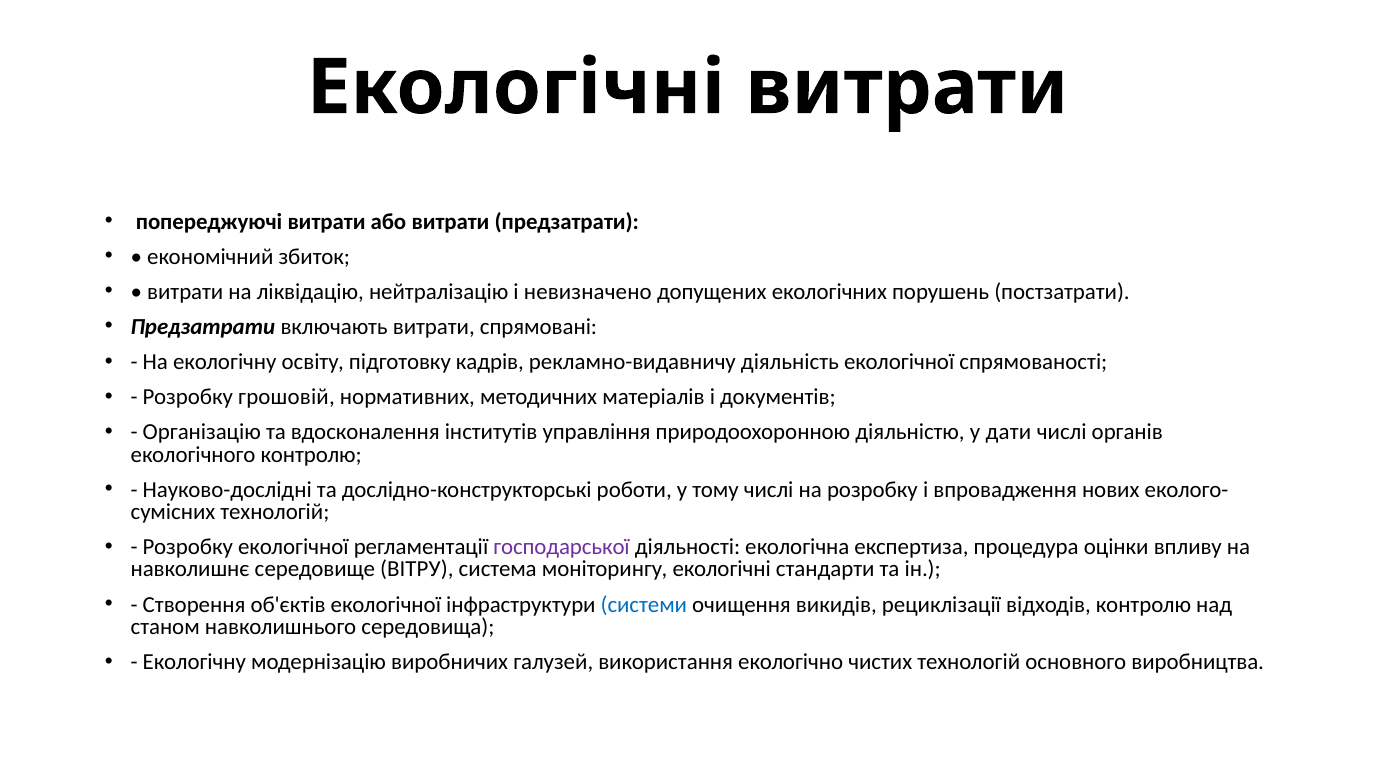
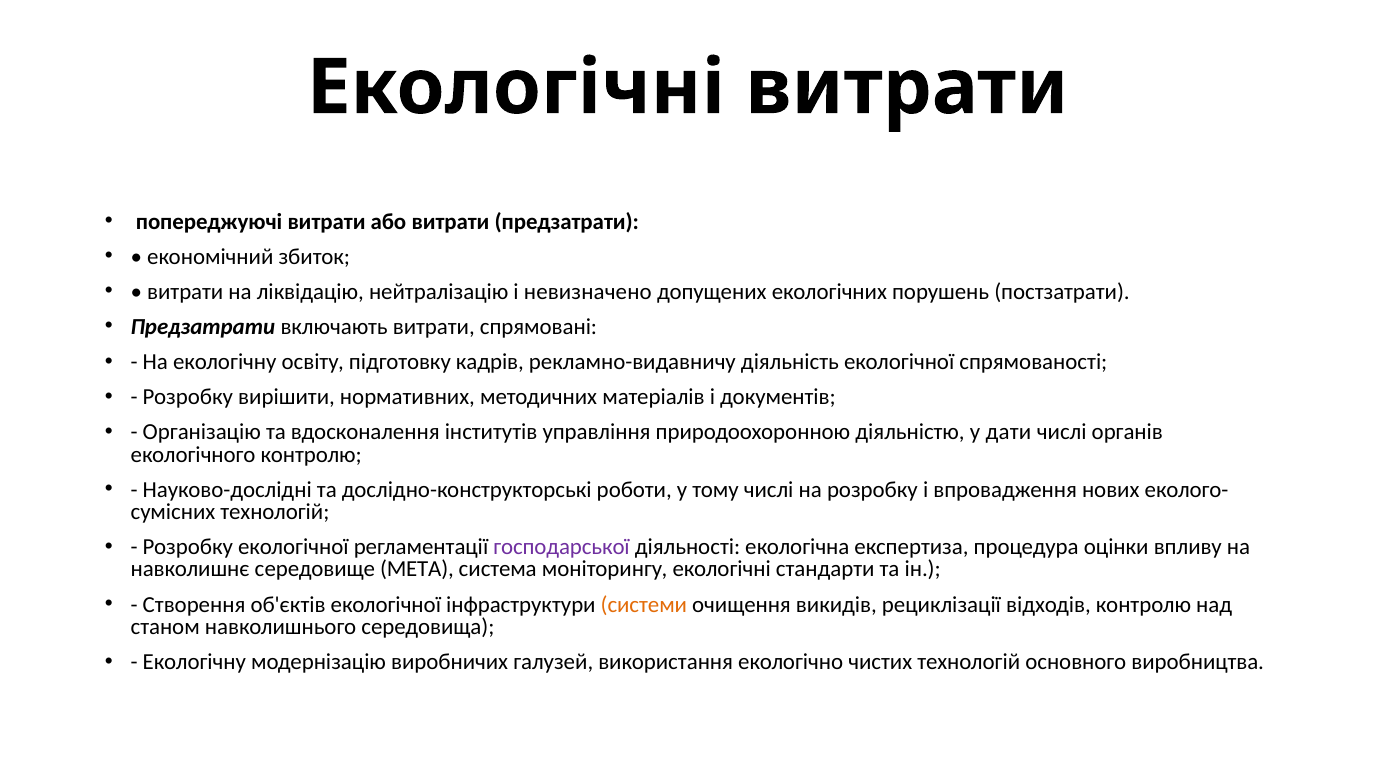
грошовій: грошовій -> вирішити
ВІТРУ: ВІТРУ -> МЕТА
системи colour: blue -> orange
